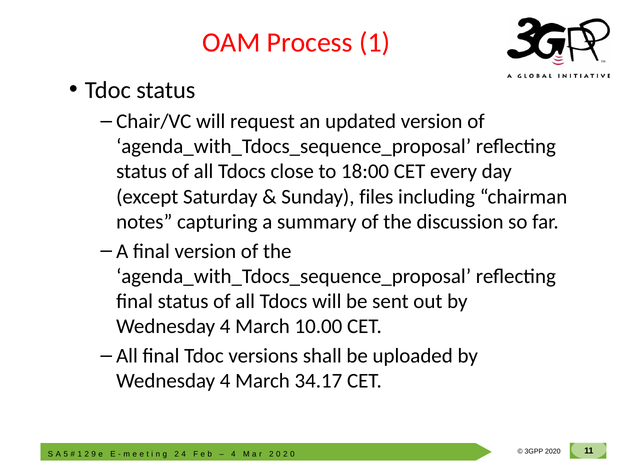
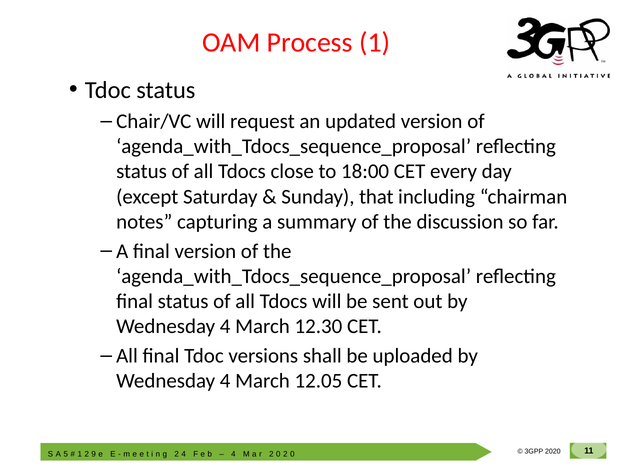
files: files -> that
10.00: 10.00 -> 12.30
34.17: 34.17 -> 12.05
